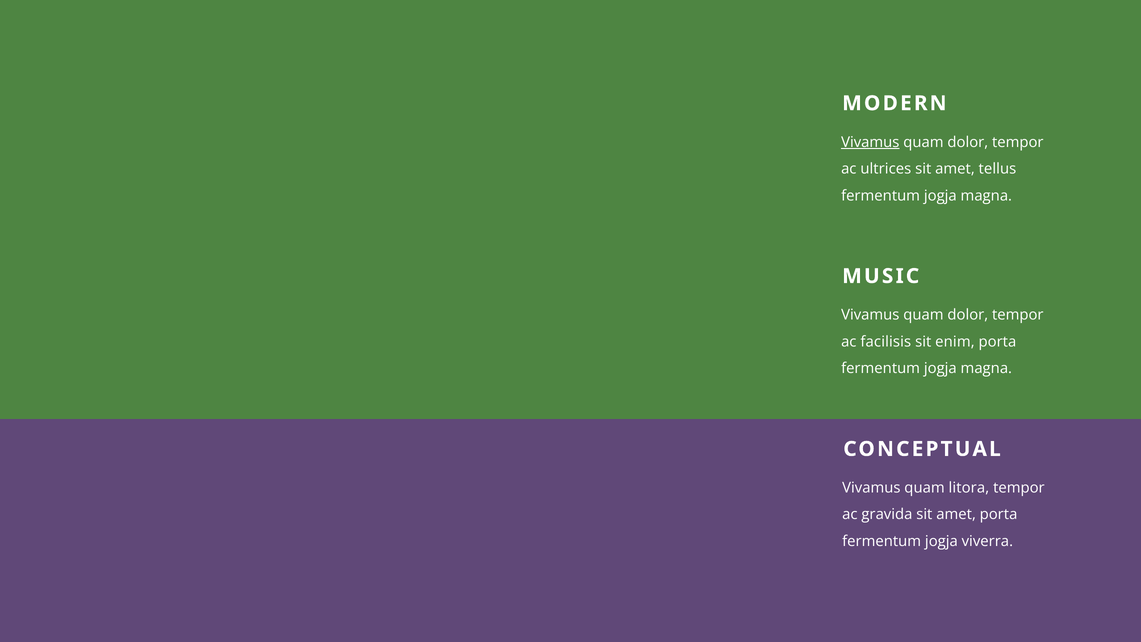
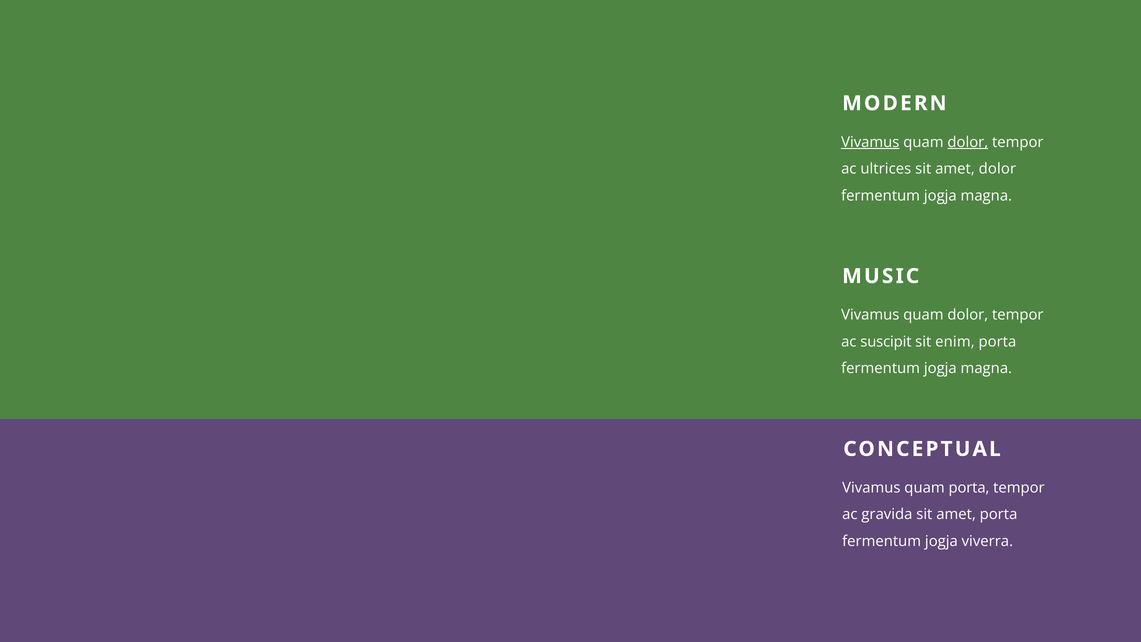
dolor at (968, 142) underline: none -> present
amet tellus: tellus -> dolor
facilisis: facilisis -> suscipit
quam litora: litora -> porta
